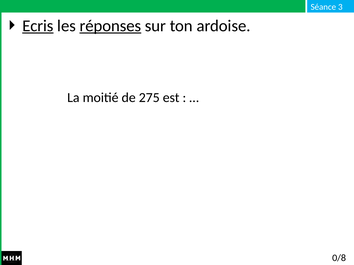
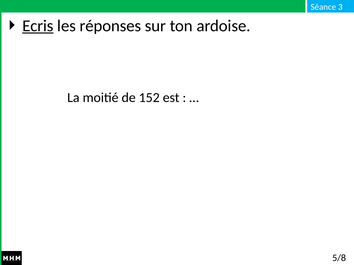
réponses underline: present -> none
275: 275 -> 152
0/8: 0/8 -> 5/8
